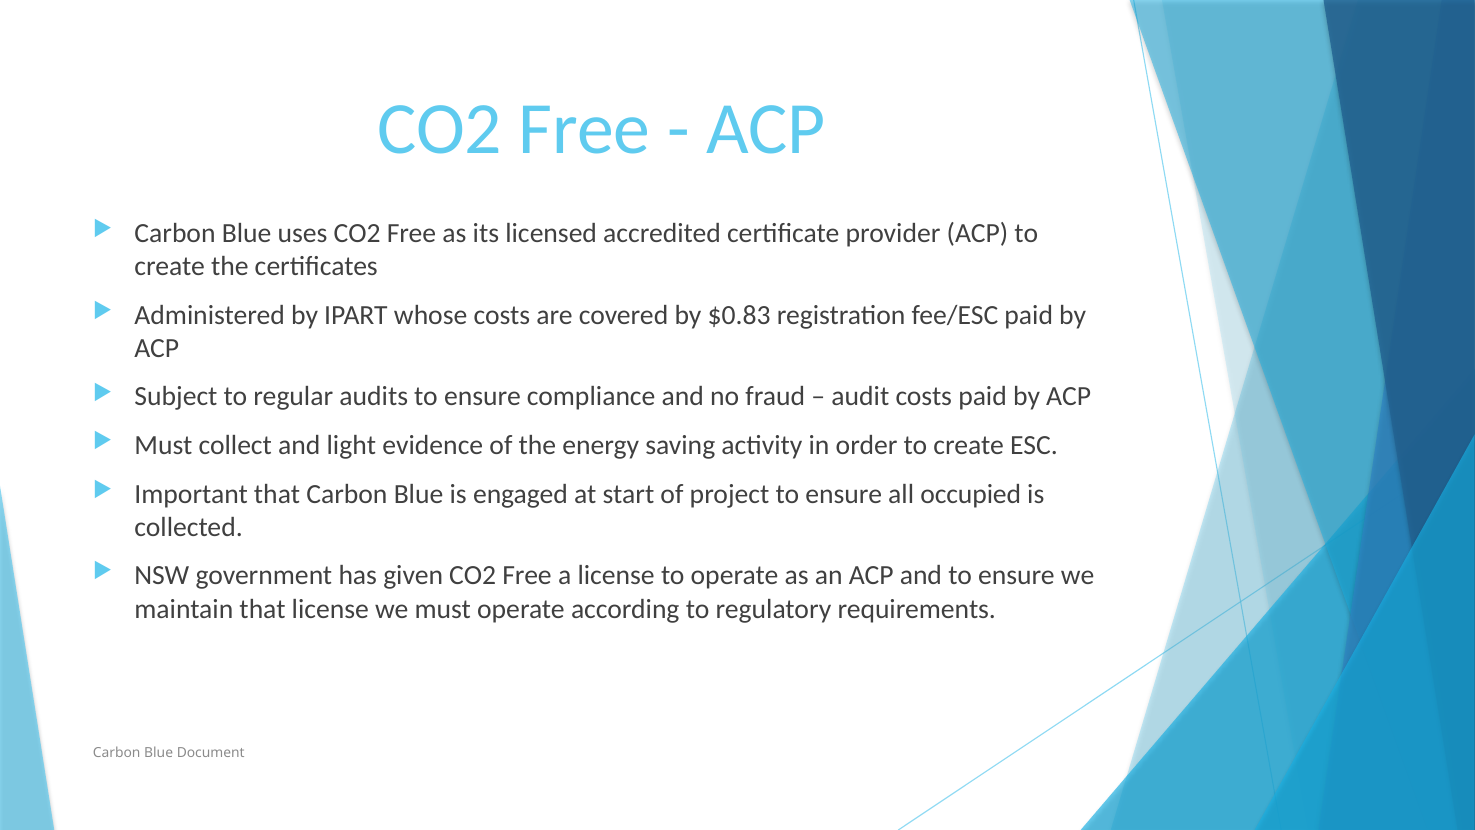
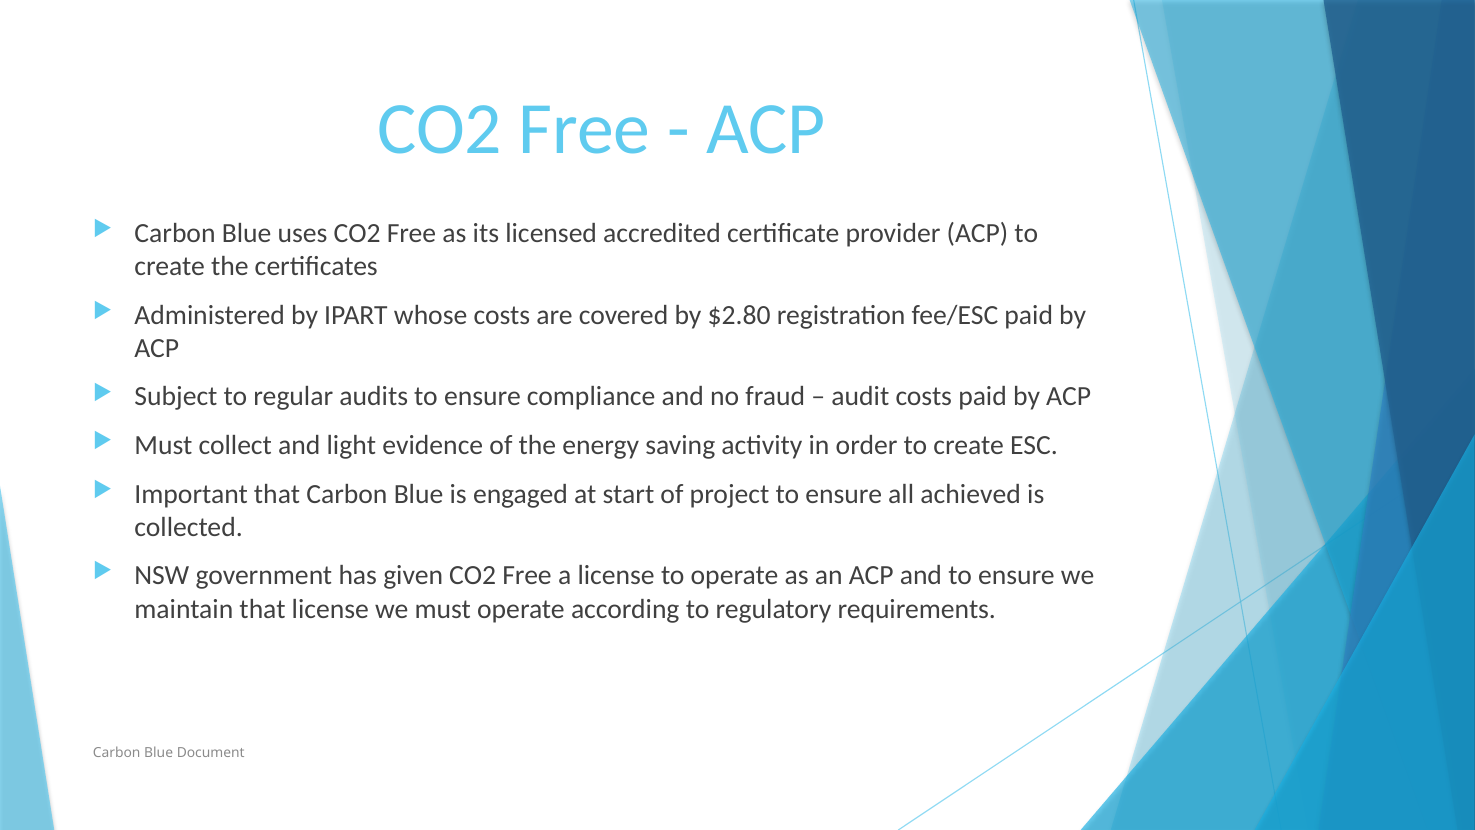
$0.83: $0.83 -> $2.80
occupied: occupied -> achieved
